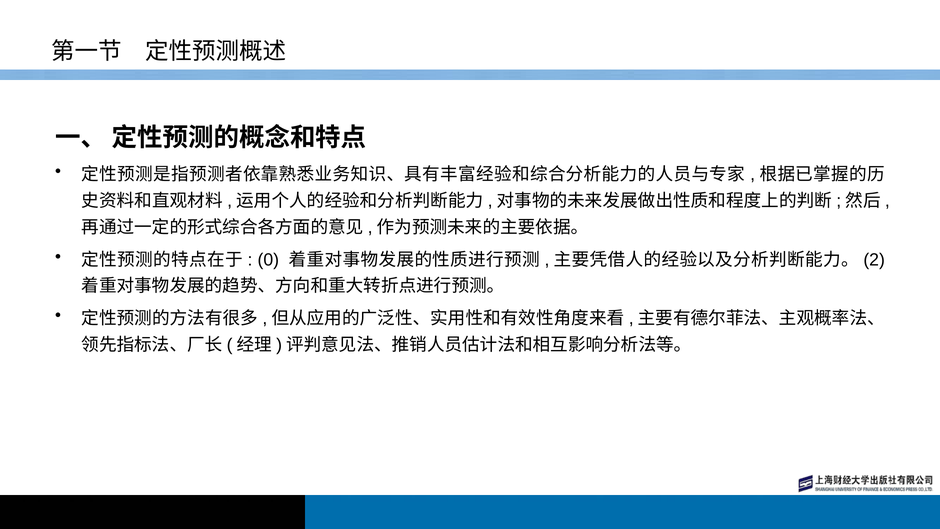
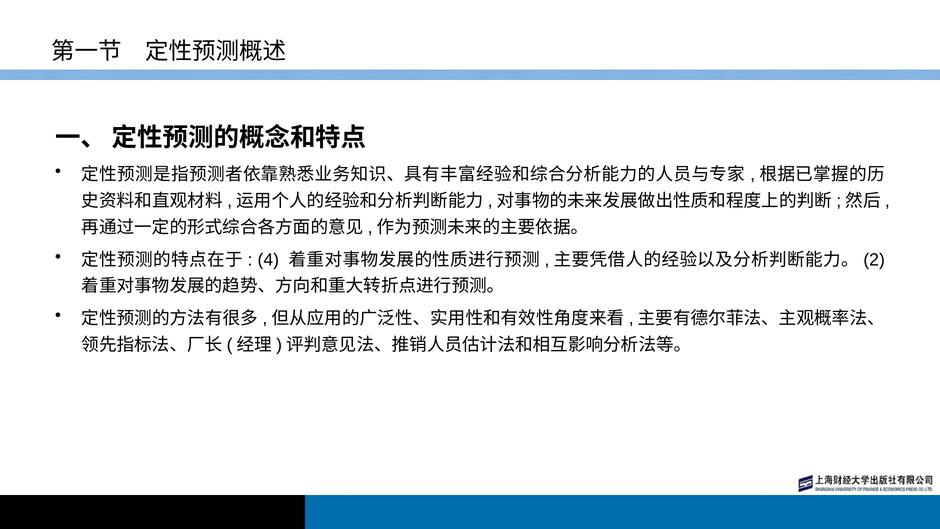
0: 0 -> 4
